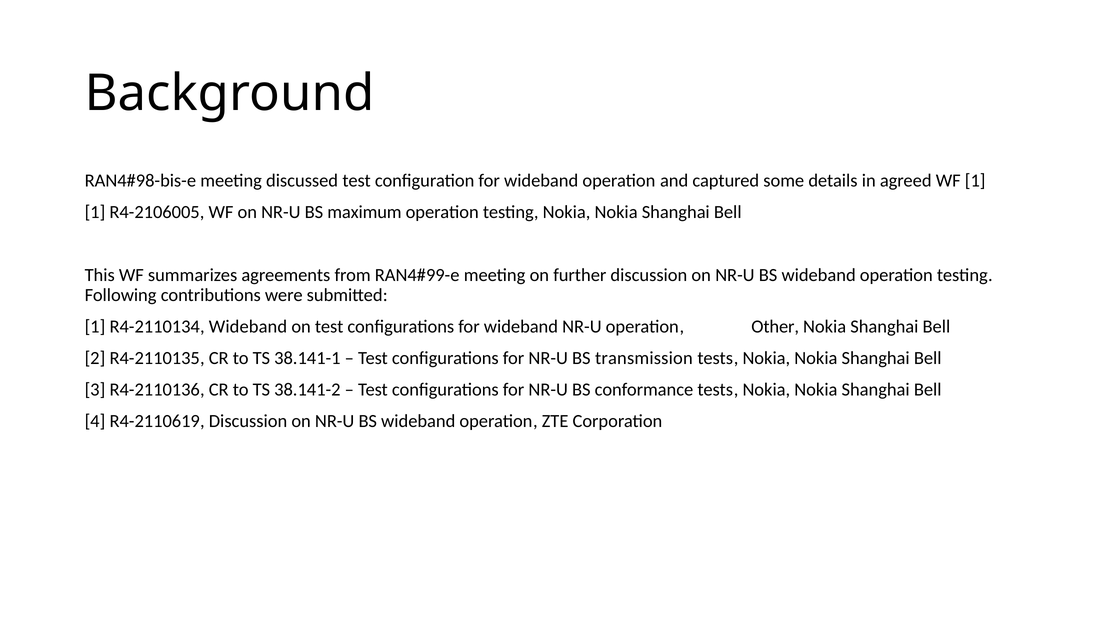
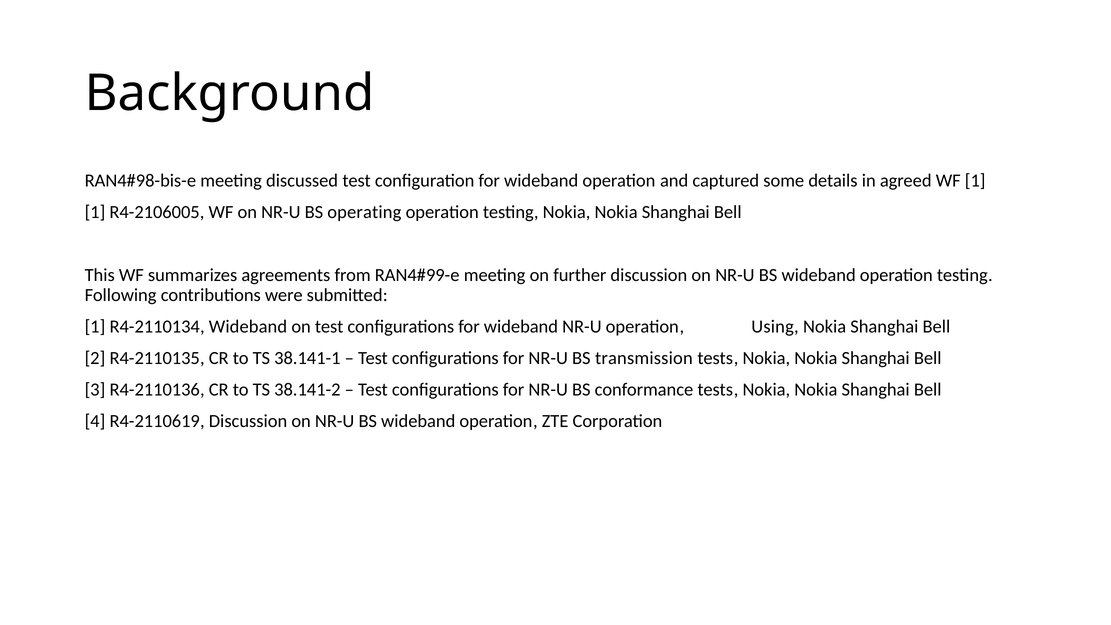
maximum: maximum -> operating
Other: Other -> Using
